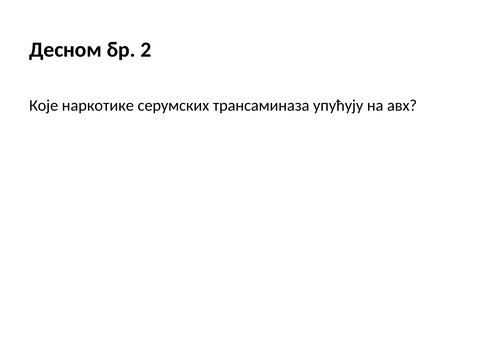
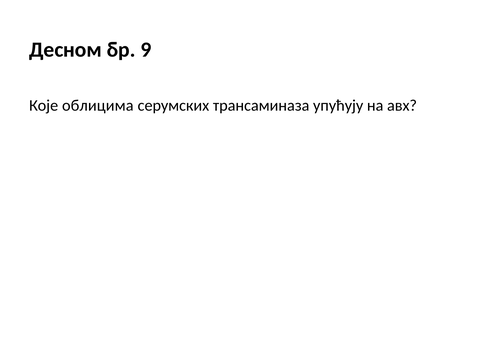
2: 2 -> 9
наркотике: наркотике -> облицима
